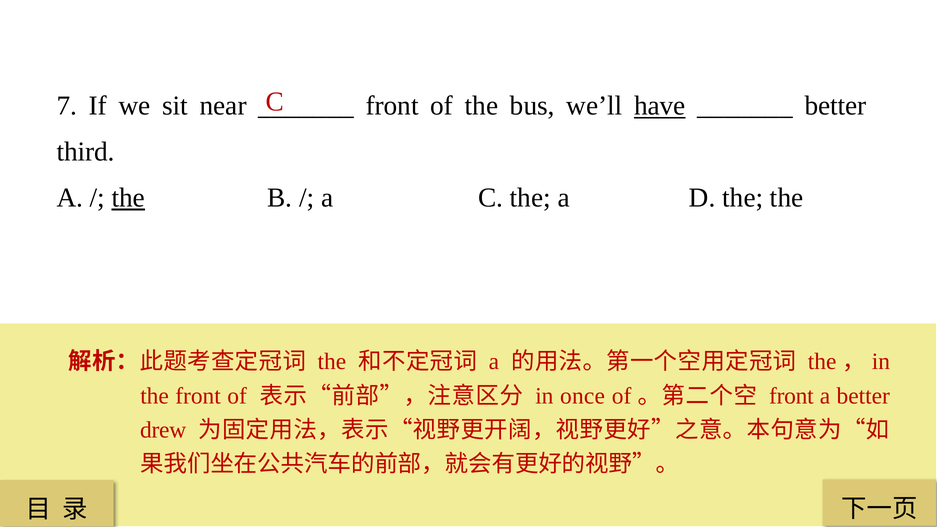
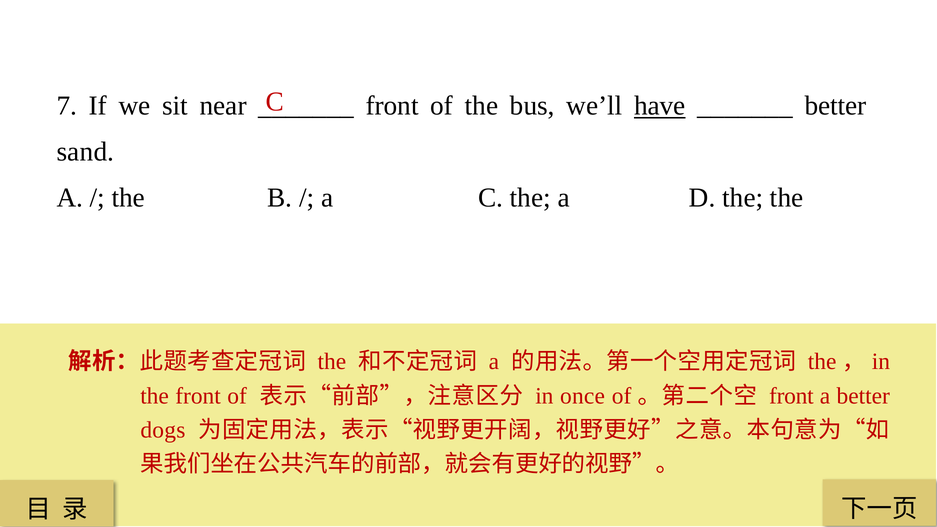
third: third -> sand
the at (128, 198) underline: present -> none
drew: drew -> dogs
